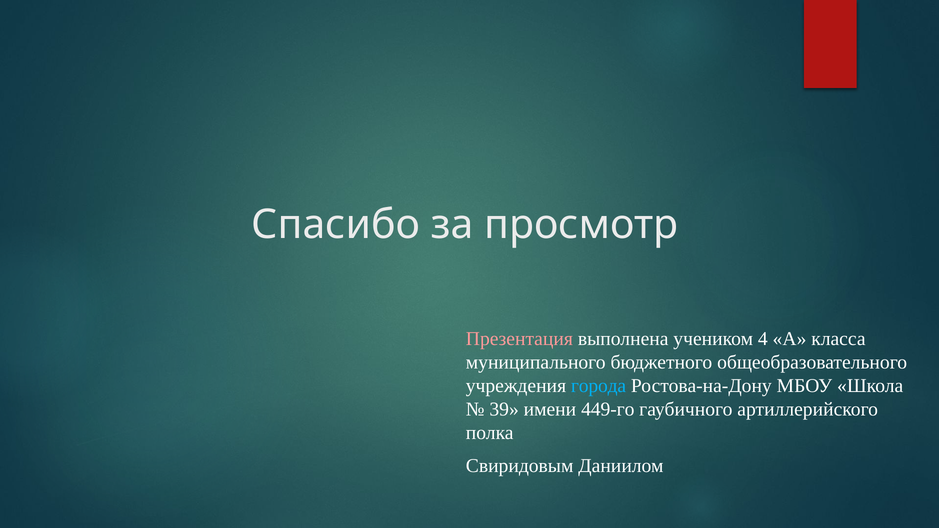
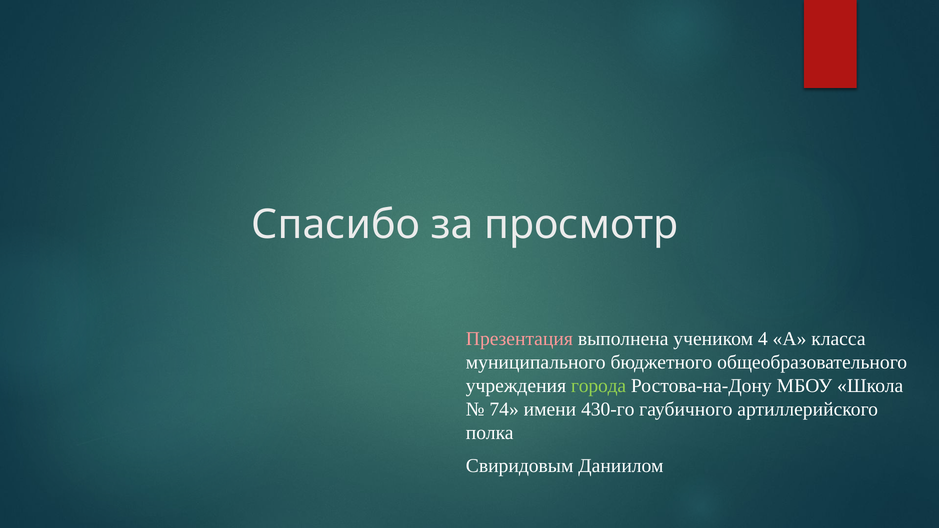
города colour: light blue -> light green
39: 39 -> 74
449-го: 449-го -> 430-го
